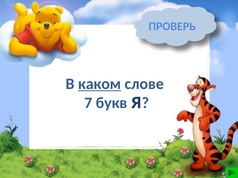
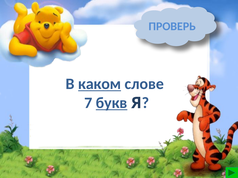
букв underline: none -> present
